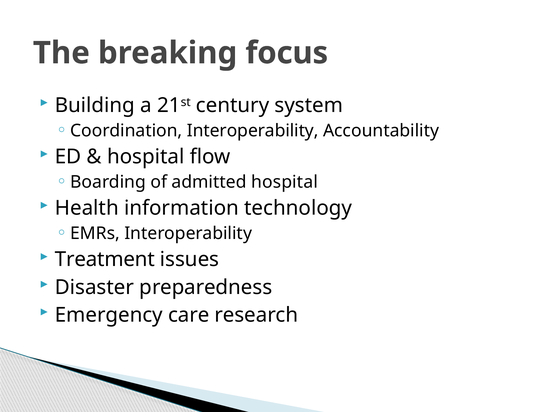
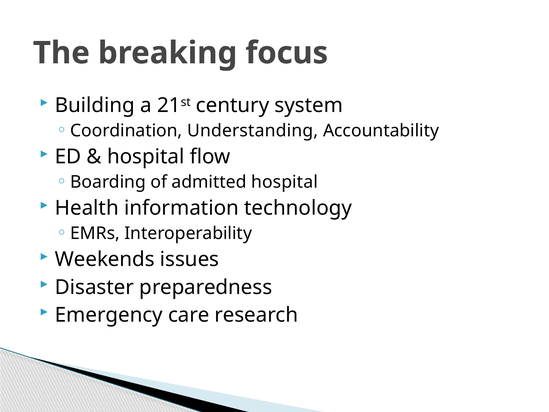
Coordination Interoperability: Interoperability -> Understanding
Treatment: Treatment -> Weekends
